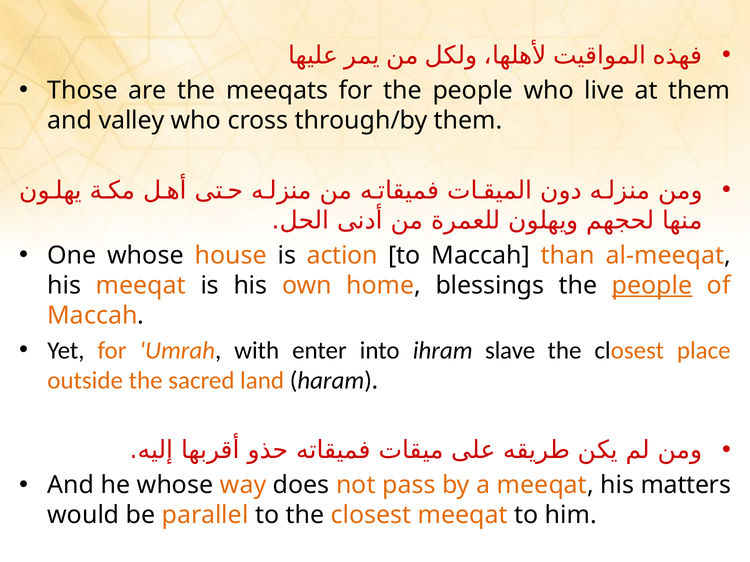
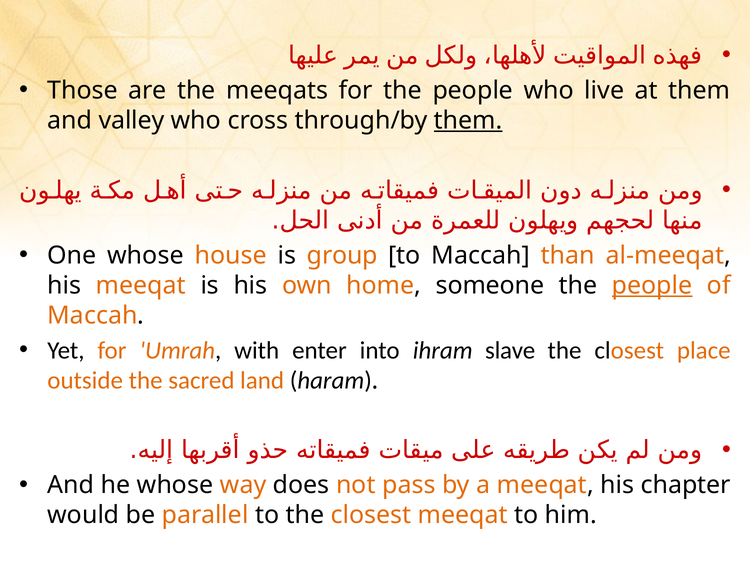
them at (468, 121) underline: none -> present
action: action -> group
blessings: blessings -> someone
matters: matters -> chapter
